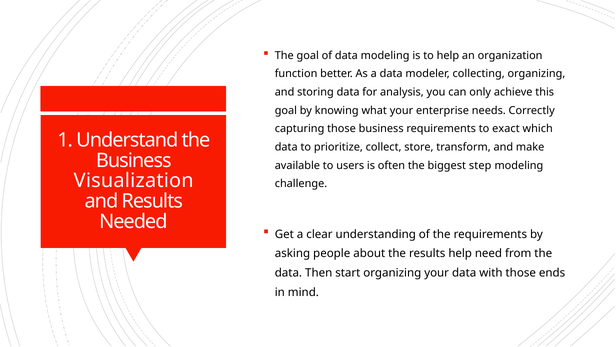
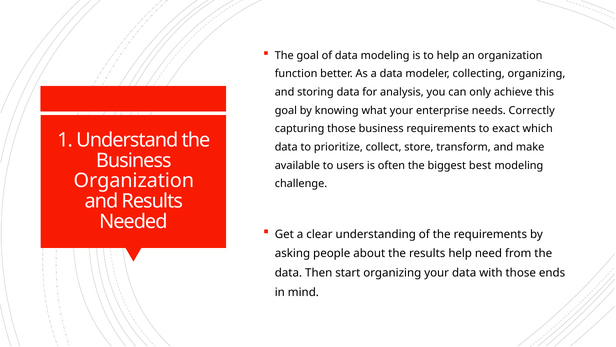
step: step -> best
Visualization at (134, 181): Visualization -> Organization
